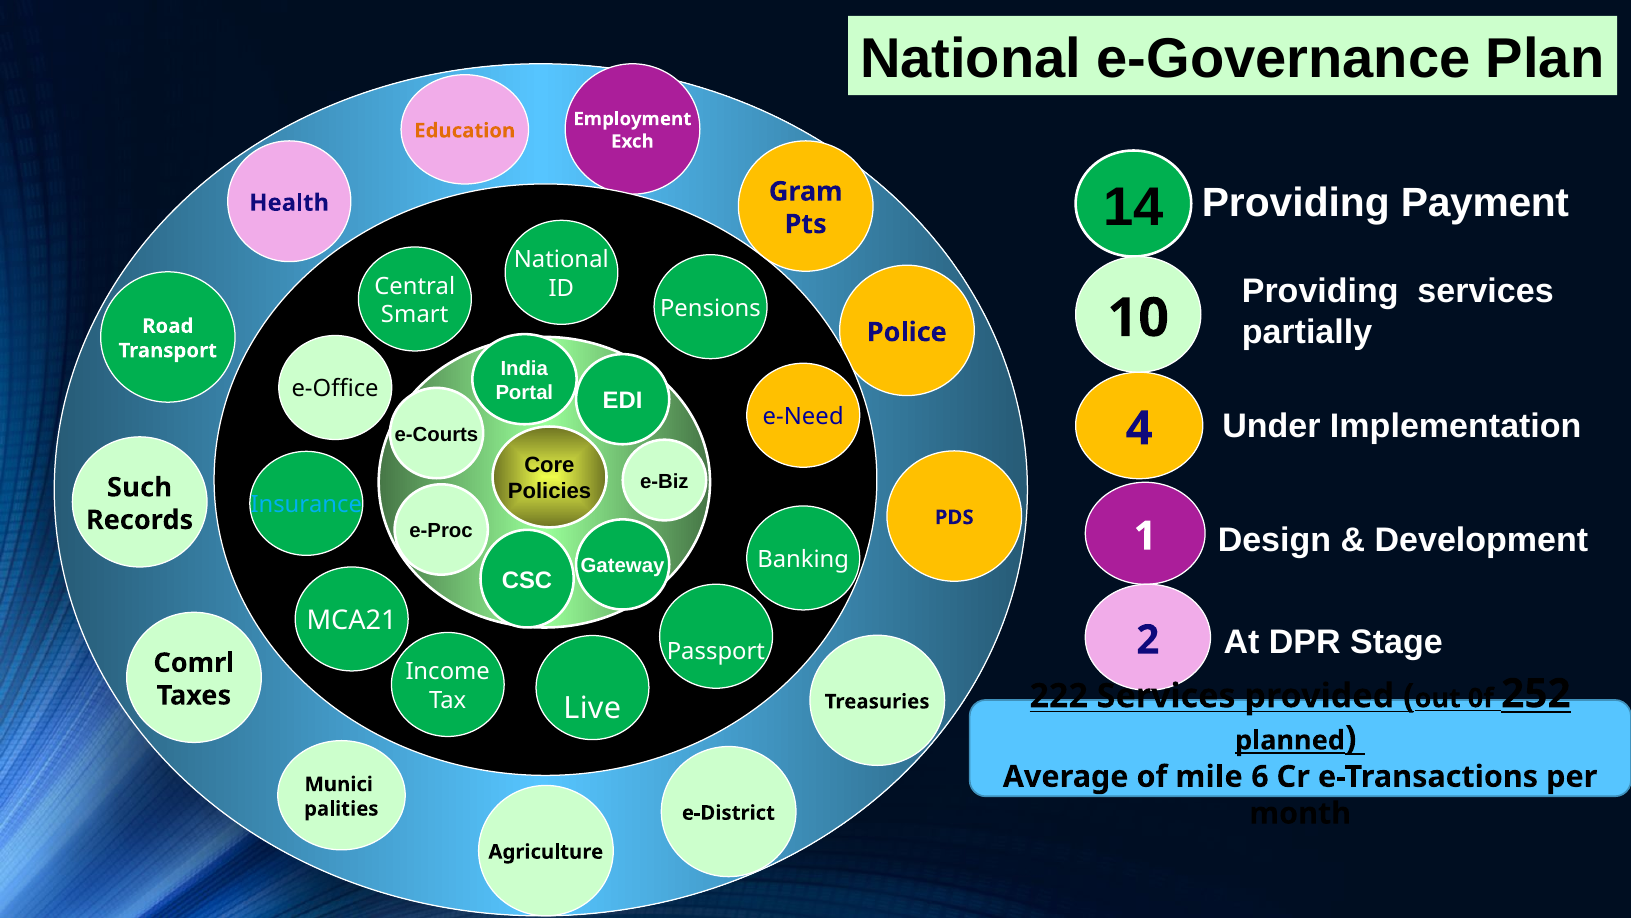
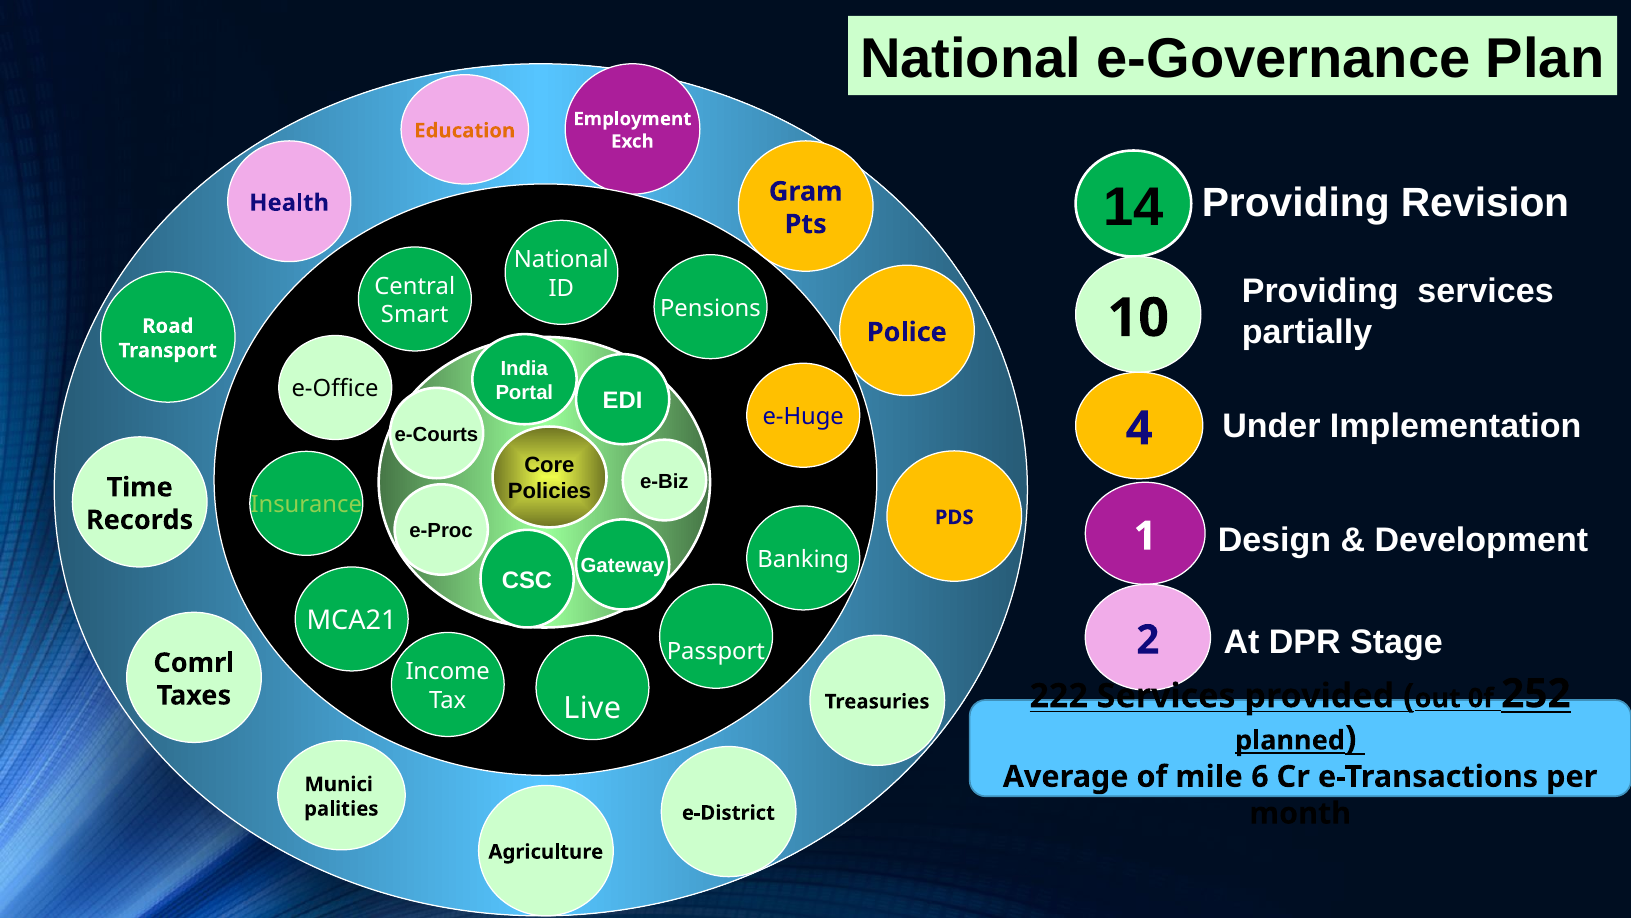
Payment: Payment -> Revision
e-Need: e-Need -> e-Huge
Such: Such -> Time
Insurance colour: light blue -> light green
